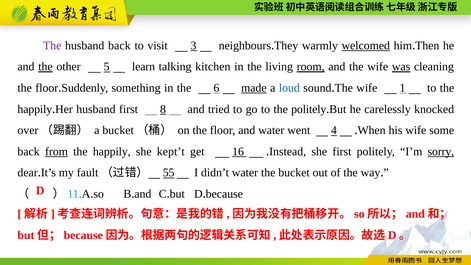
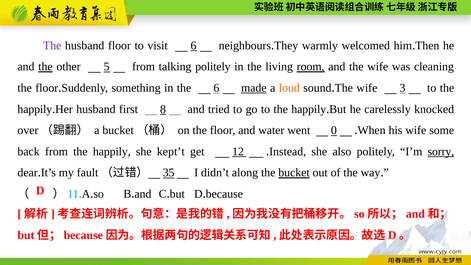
husband back: back -> floor
visit 3: 3 -> 6
welcomed underline: present -> none
5 learn: learn -> from
talking kitchen: kitchen -> politely
was underline: present -> none
loud colour: blue -> orange
1: 1 -> 3
go to the politely: politely -> happily
4: 4 -> 0
from at (56, 152) underline: present -> none
16: 16 -> 12
she first: first -> also
55: 55 -> 35
didn’t water: water -> along
bucket underline: none -> present
